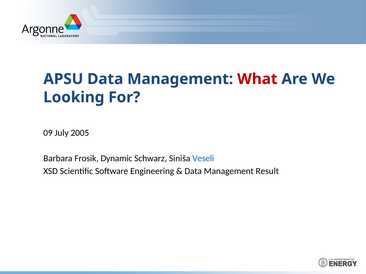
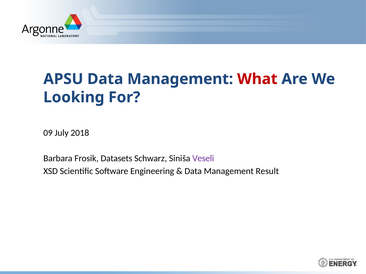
2005: 2005 -> 2018
Dynamic: Dynamic -> Datasets
Veseli colour: blue -> purple
